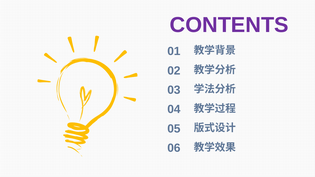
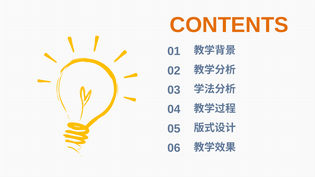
CONTENTS colour: purple -> orange
